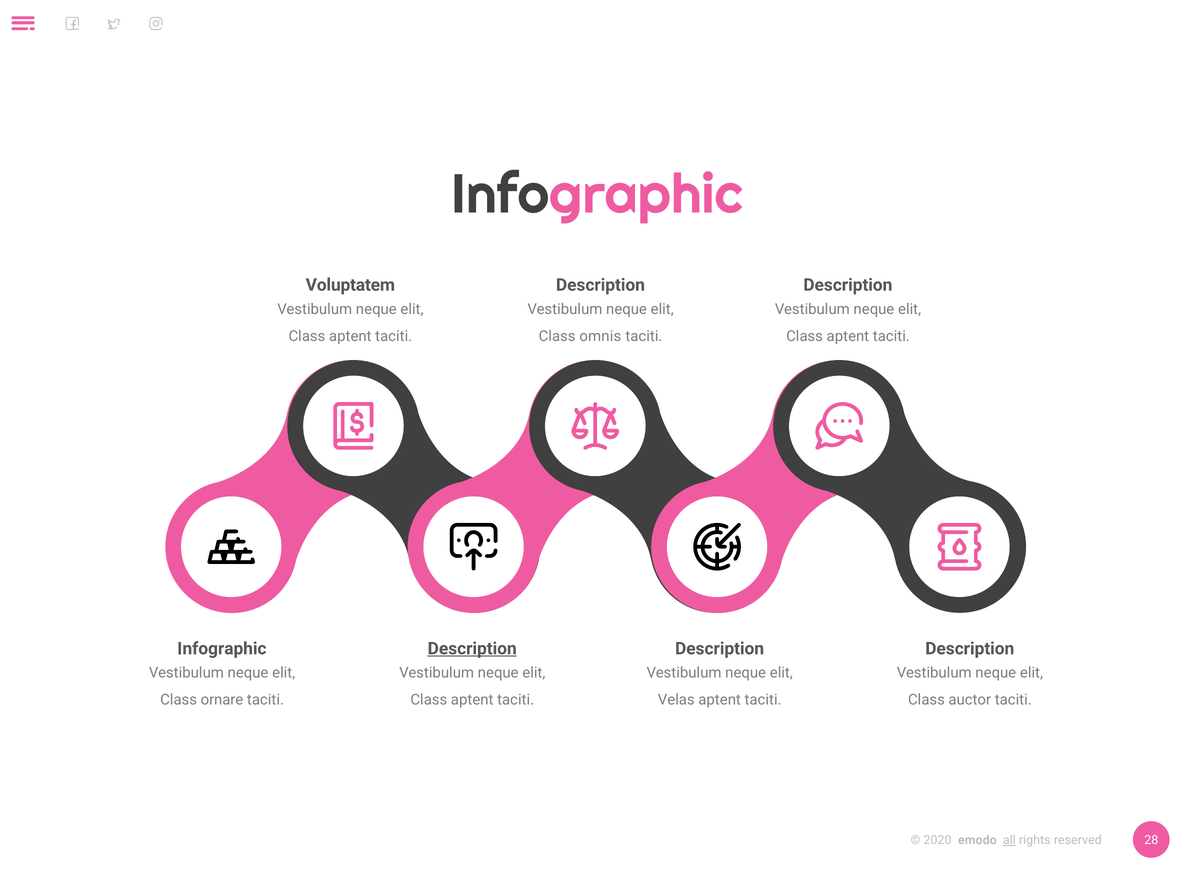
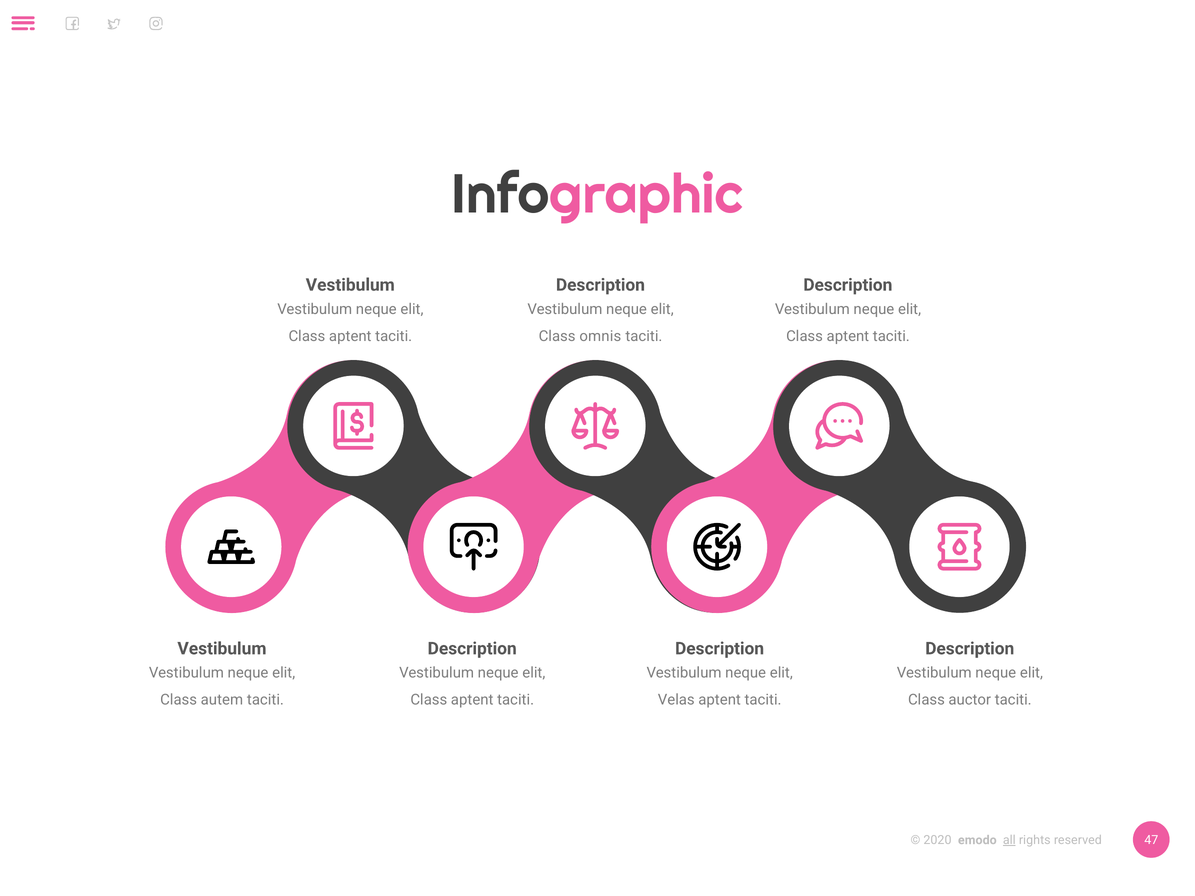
Voluptatem at (350, 285): Voluptatem -> Vestibulum
Infographic at (222, 649): Infographic -> Vestibulum
Description at (472, 649) underline: present -> none
ornare: ornare -> autem
28: 28 -> 47
